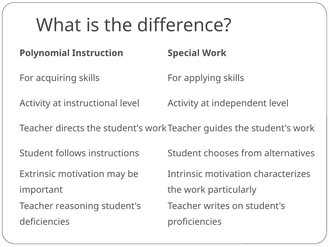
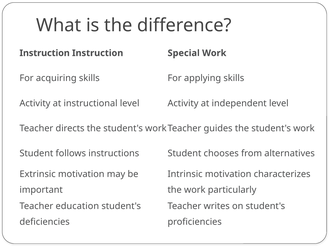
Polynomial at (45, 53): Polynomial -> Instruction
reasoning: reasoning -> education
